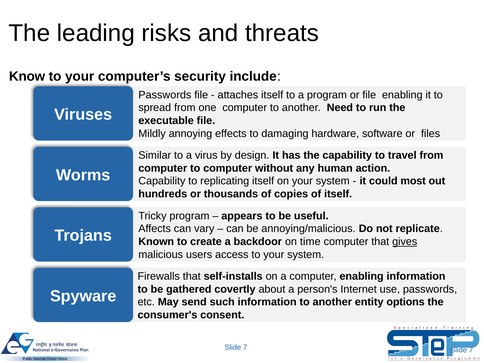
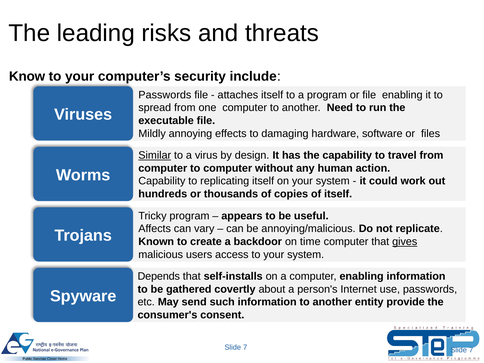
Similar underline: none -> present
most: most -> work
Firewalls: Firewalls -> Depends
options: options -> provide
